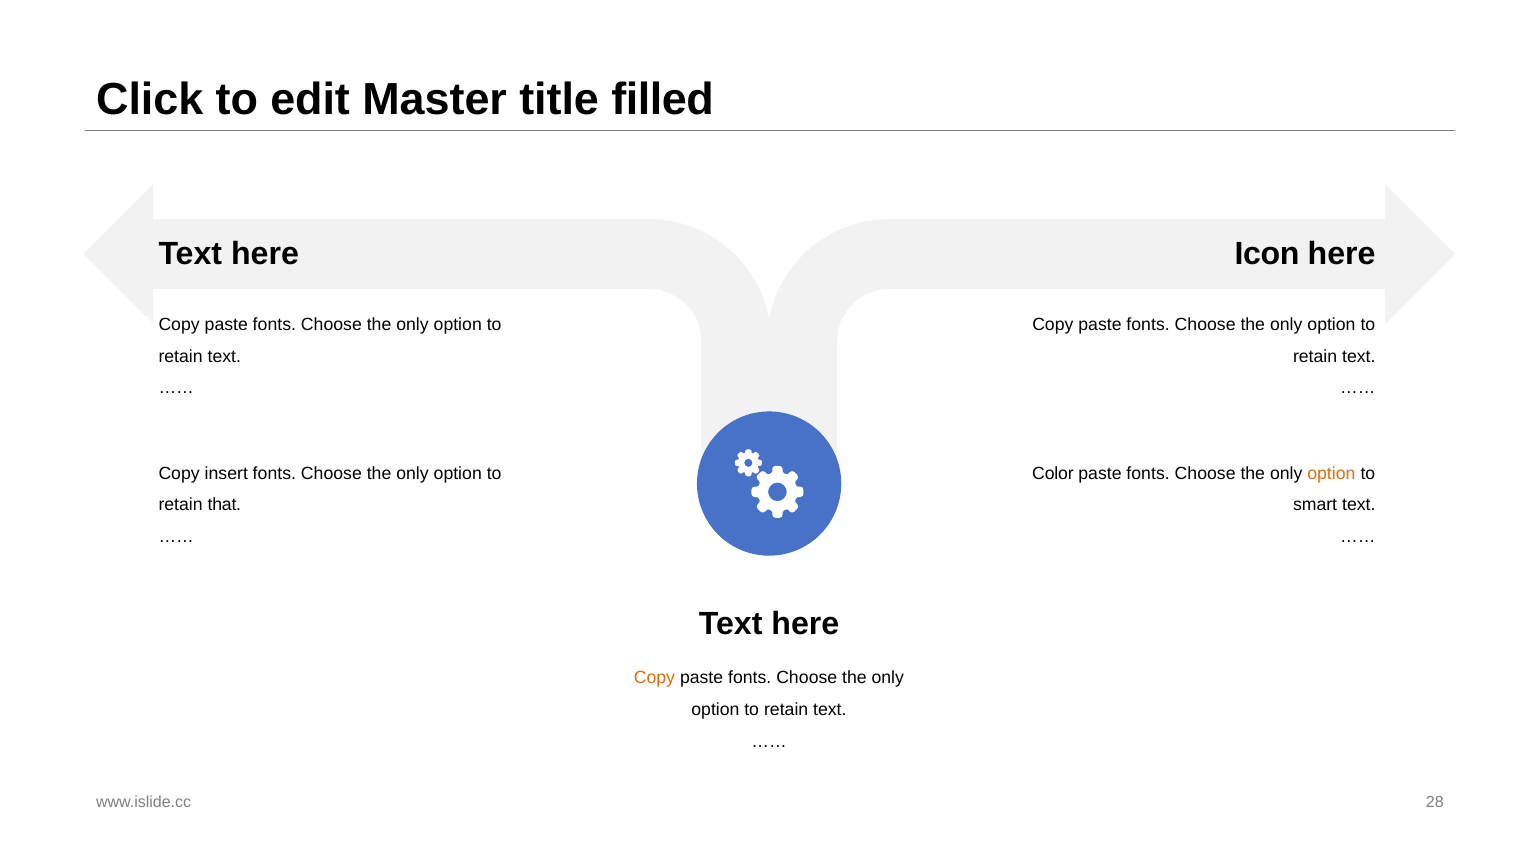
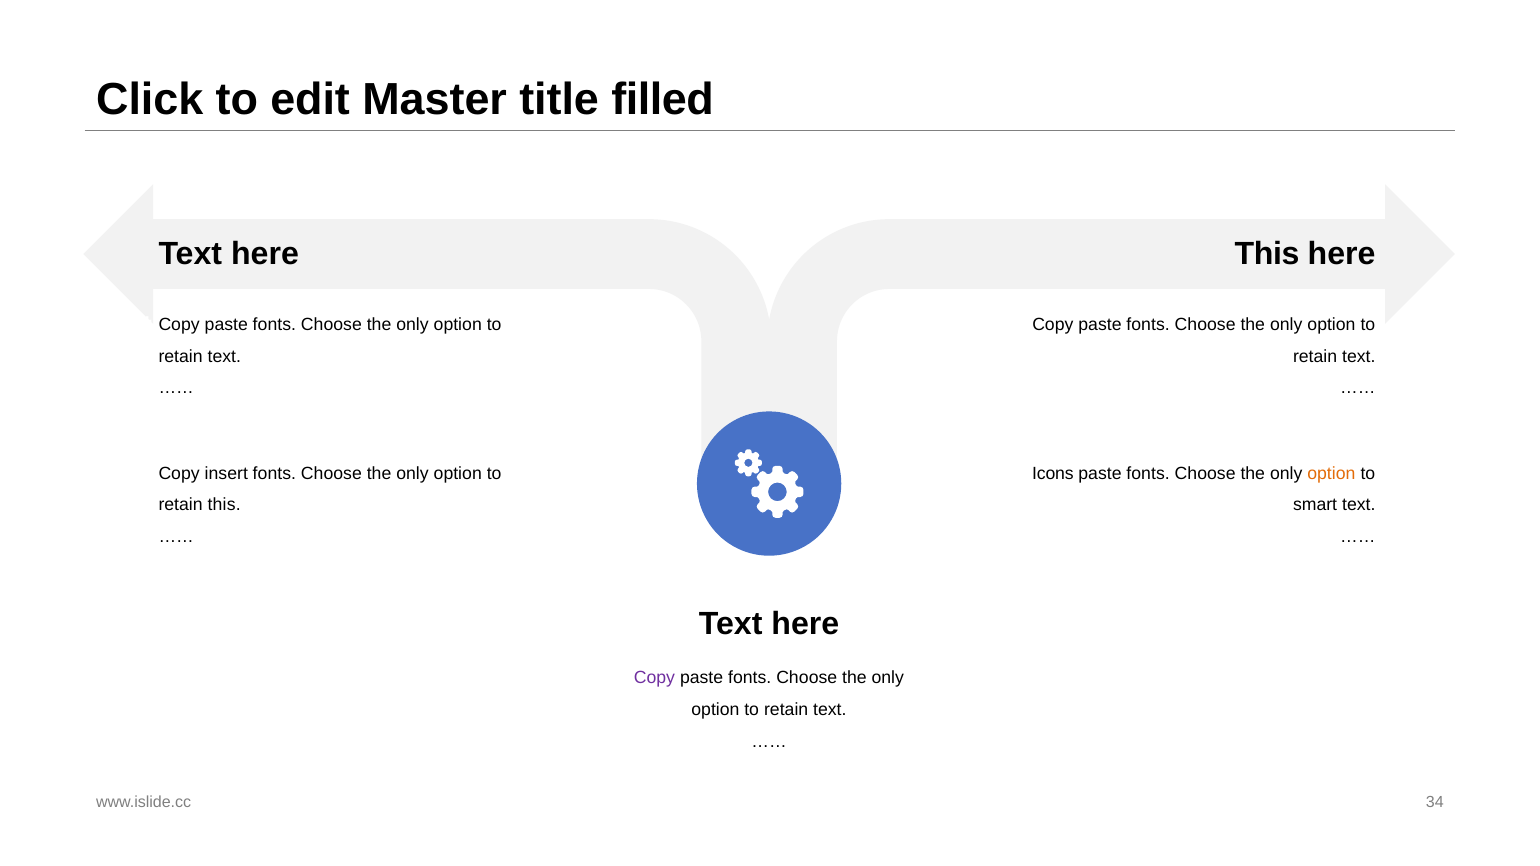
Icon at (1267, 254): Icon -> This
Color: Color -> Icons
retain that: that -> this
Copy at (654, 678) colour: orange -> purple
28: 28 -> 34
